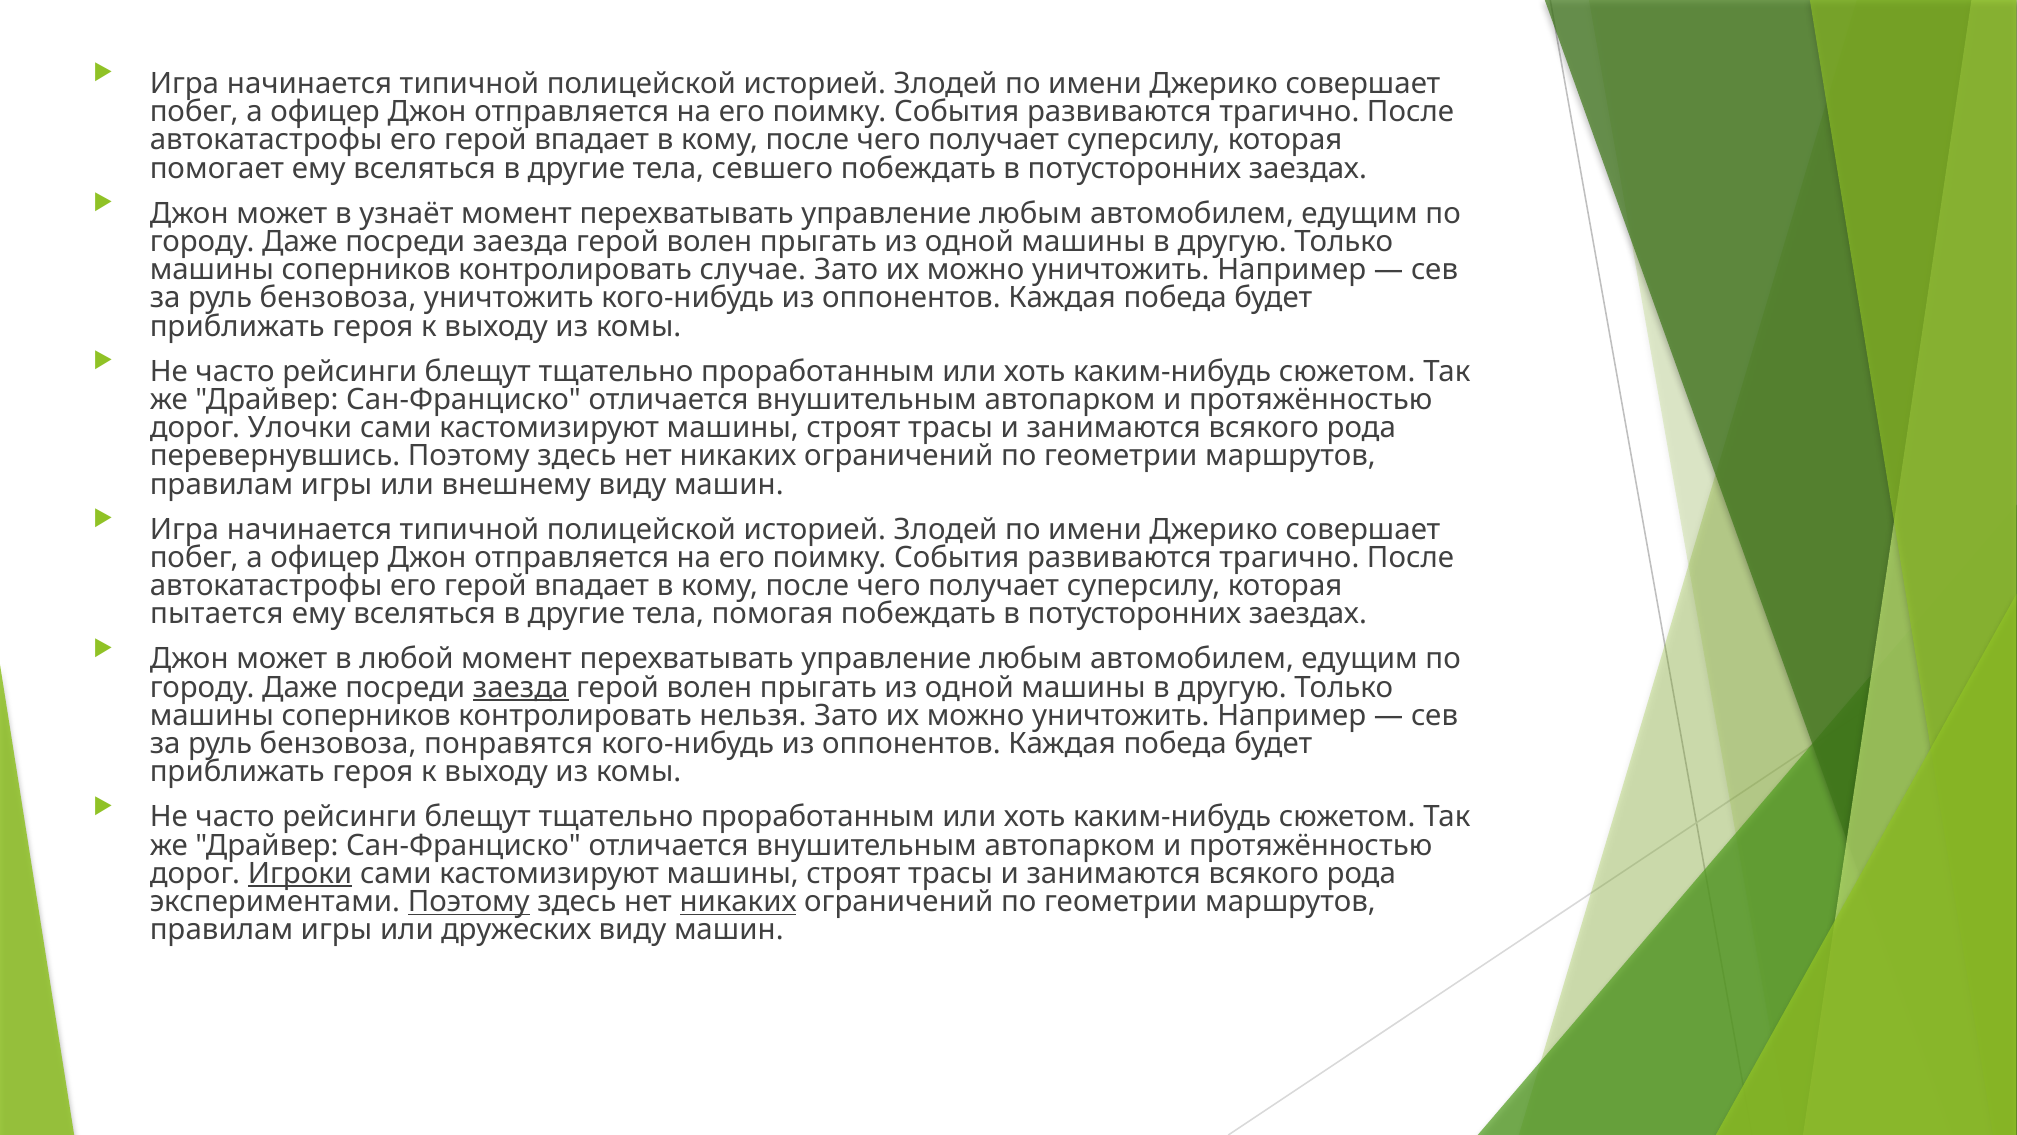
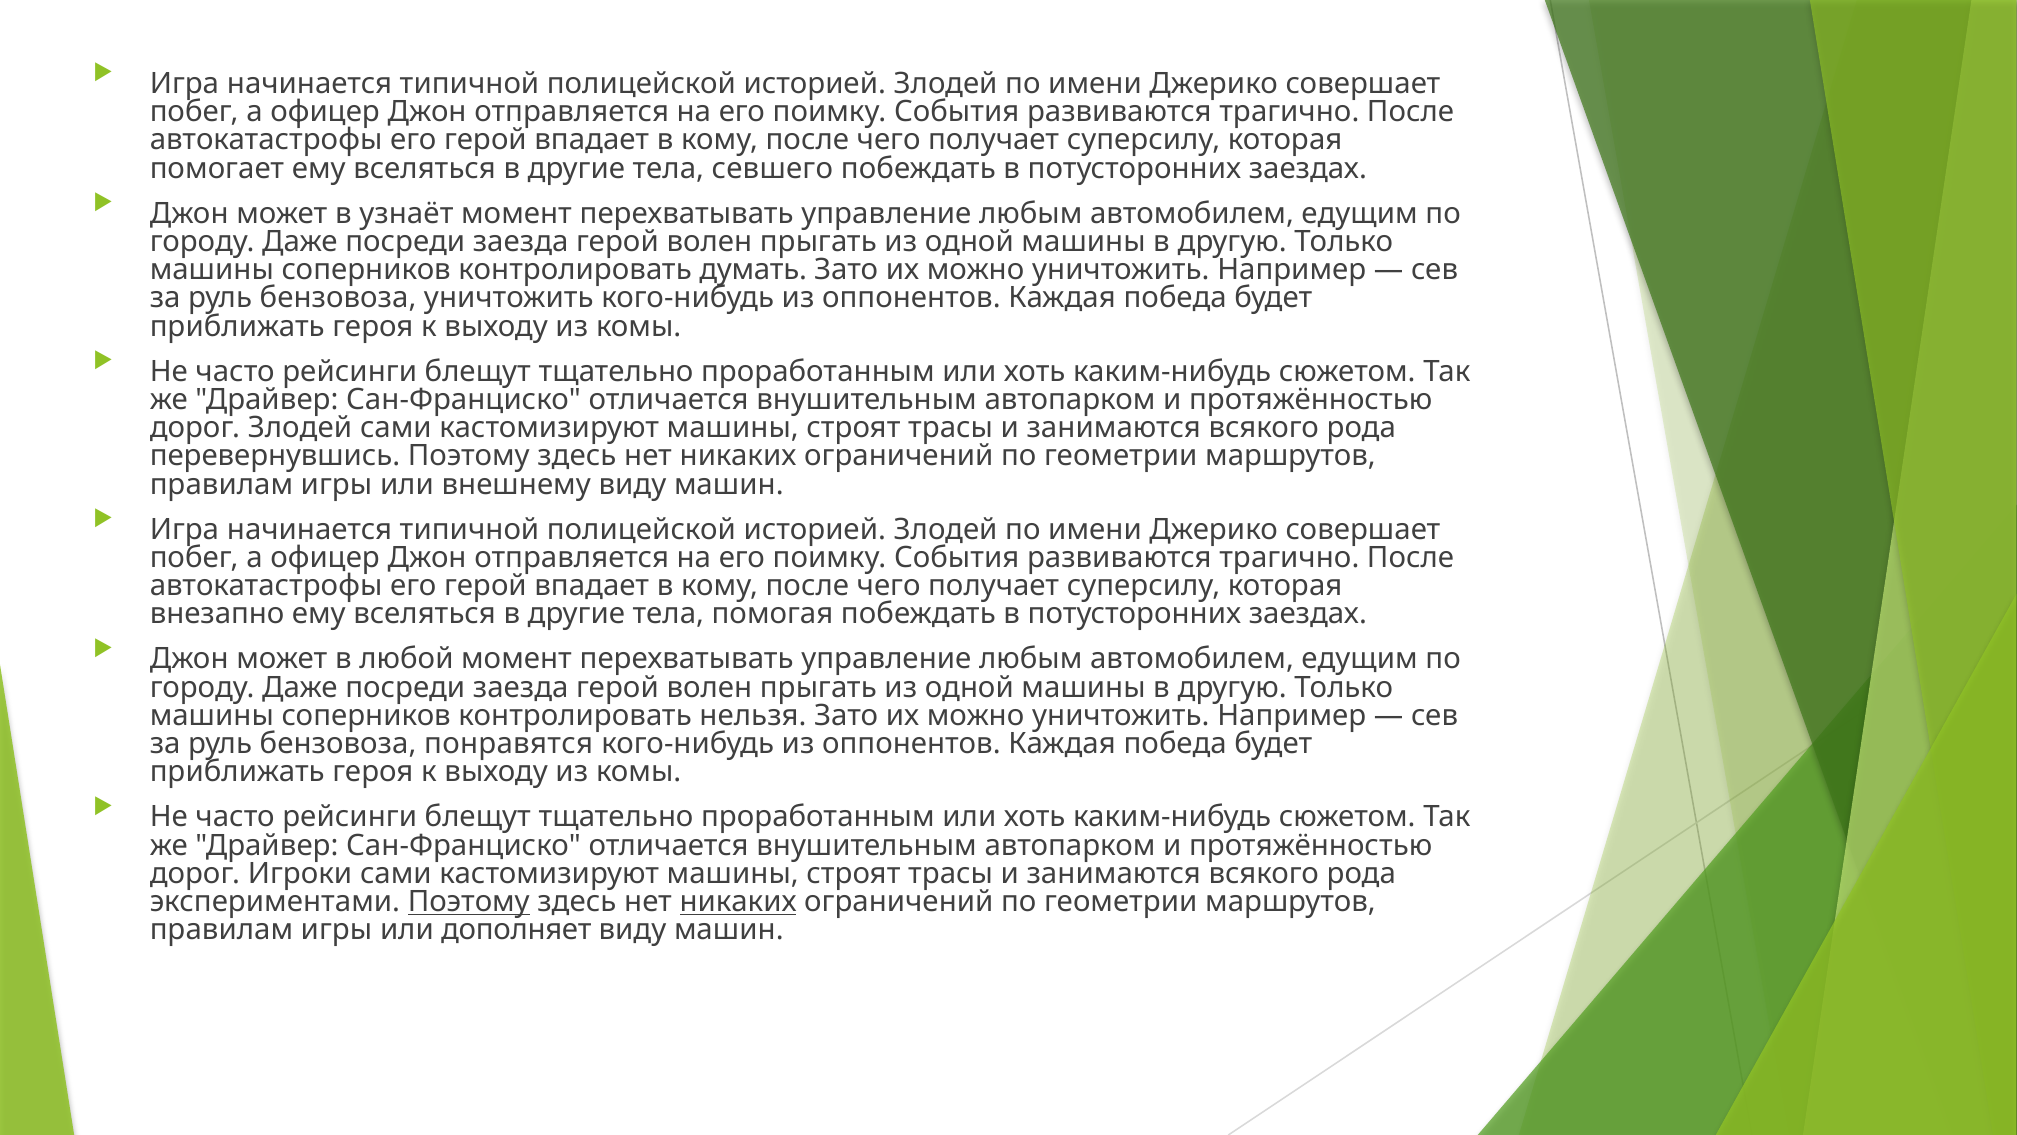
случае: случае -> думать
дорог Улочки: Улочки -> Злодей
пытается: пытается -> внезапно
заезда at (521, 687) underline: present -> none
Игроки underline: present -> none
дружеских: дружеских -> дополняет
